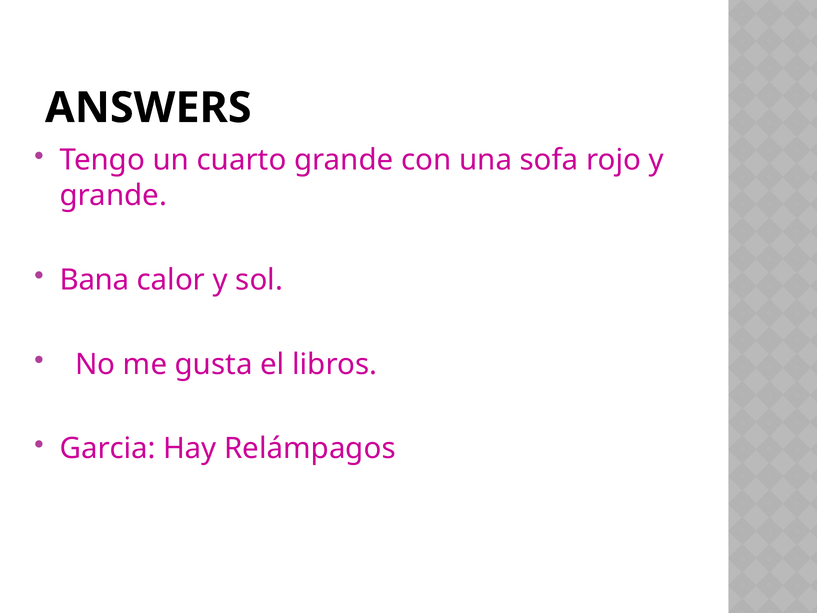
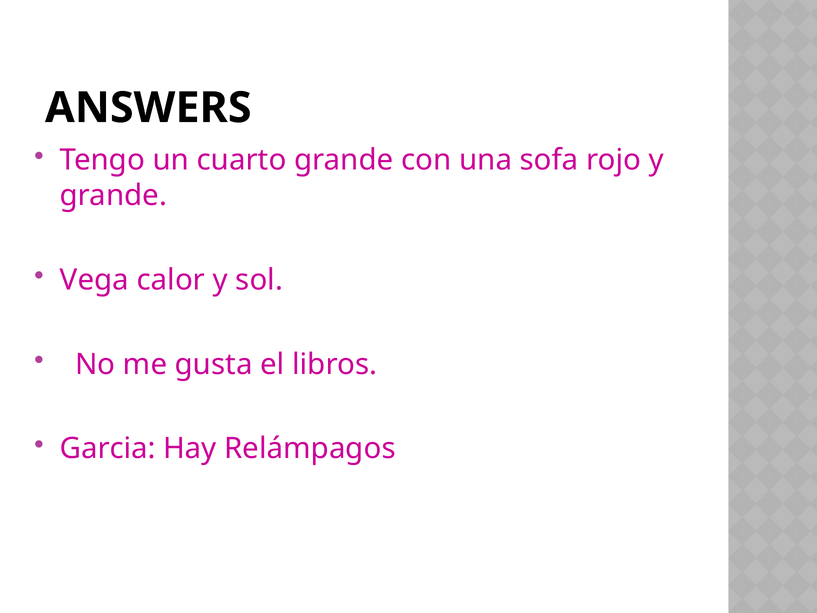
Bana: Bana -> Vega
